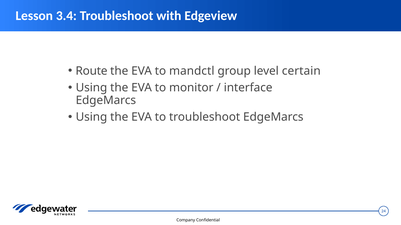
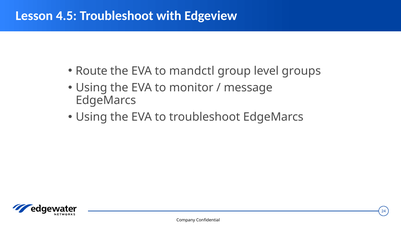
3.4: 3.4 -> 4.5
certain: certain -> groups
interface: interface -> message
